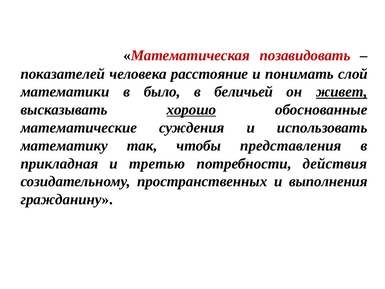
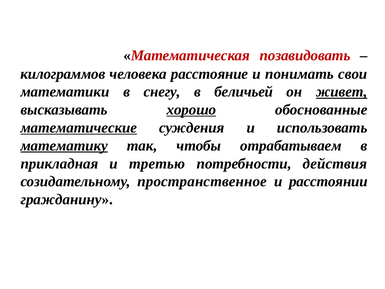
показателей: показателей -> килограммов
слой: слой -> свои
было: было -> снегу
математические underline: none -> present
математику underline: none -> present
представления: представления -> отрабатываем
пространственных: пространственных -> пространственное
выполнения: выполнения -> расстоянии
